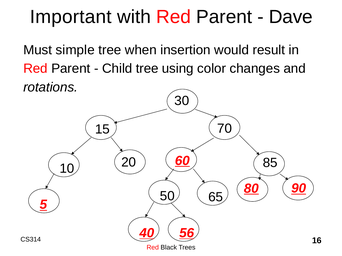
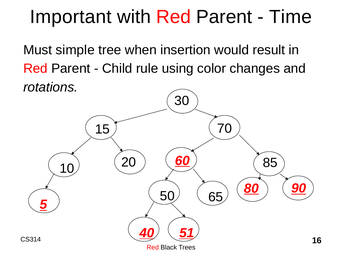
Dave: Dave -> Time
Child tree: tree -> rule
56: 56 -> 51
